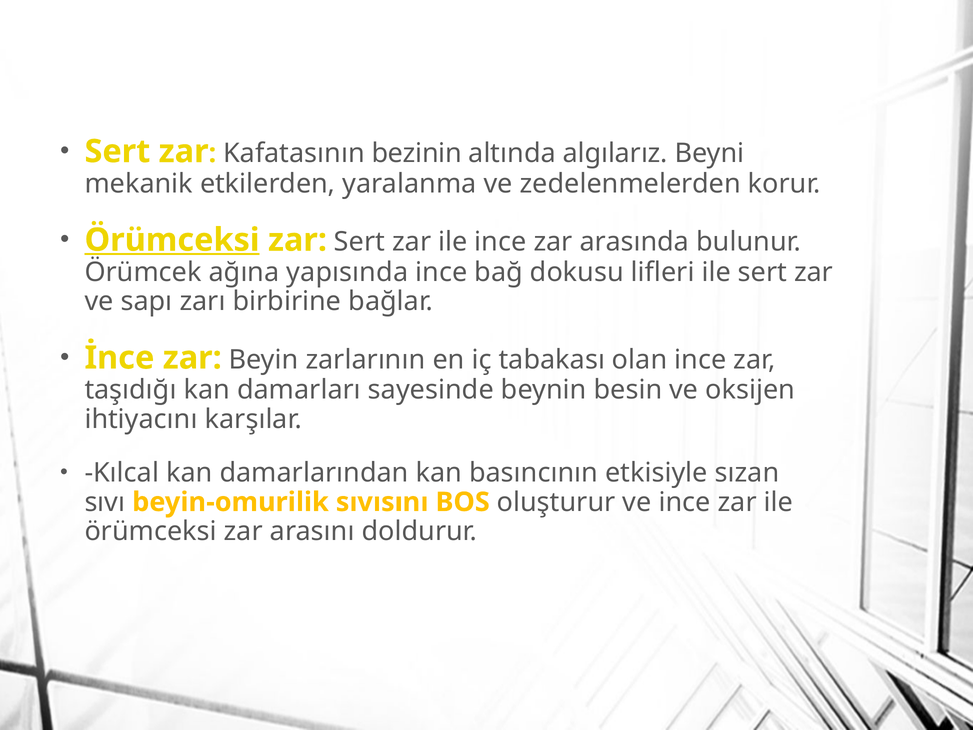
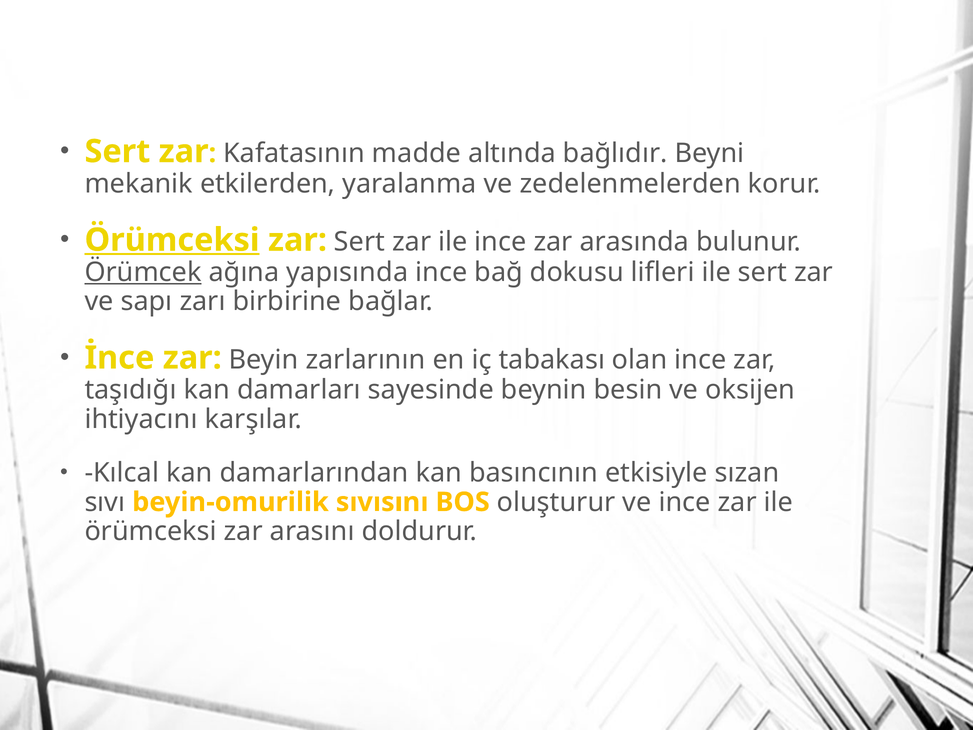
bezinin: bezinin -> madde
algılarız: algılarız -> bağlıdır
Örümcek underline: none -> present
